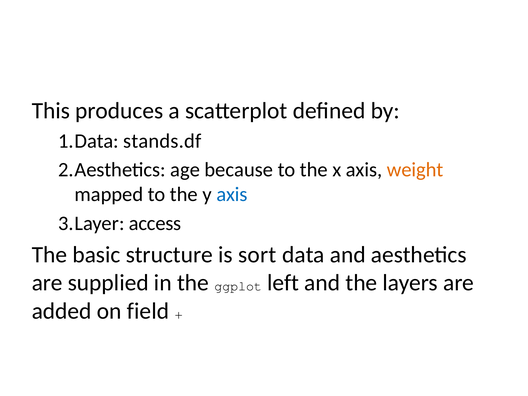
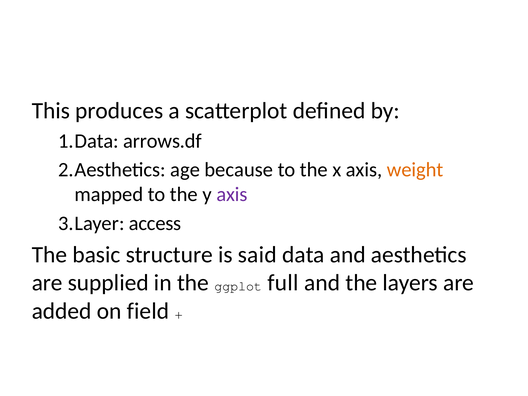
stands.df: stands.df -> arrows.df
axis at (232, 195) colour: blue -> purple
sort: sort -> said
left: left -> full
